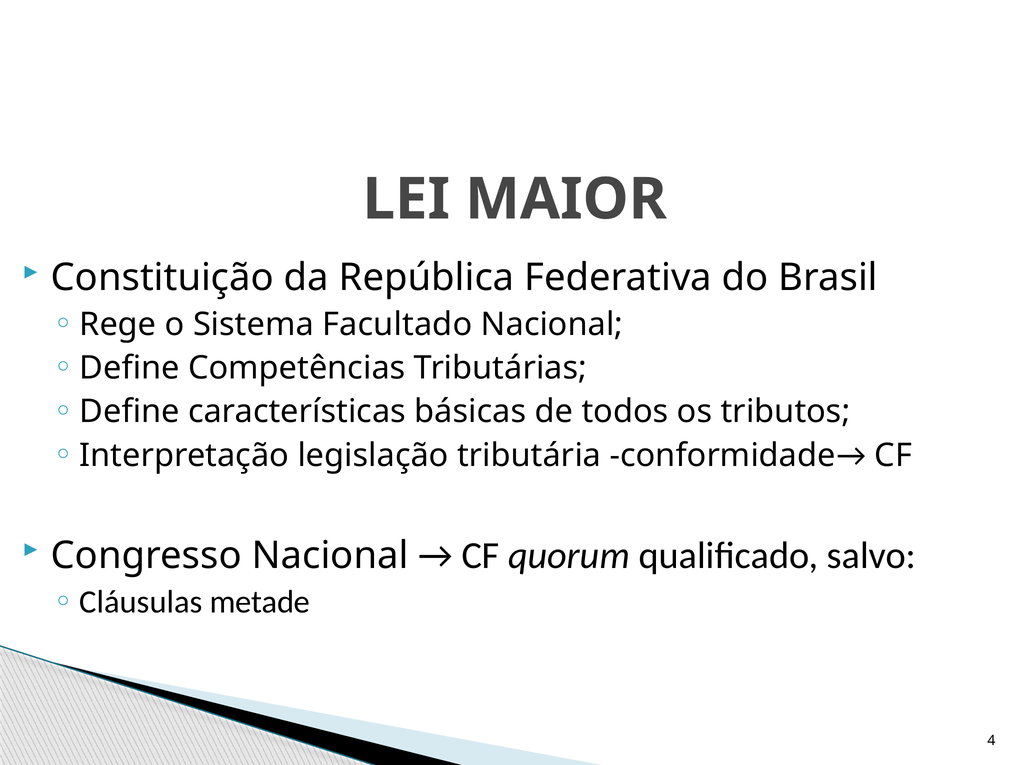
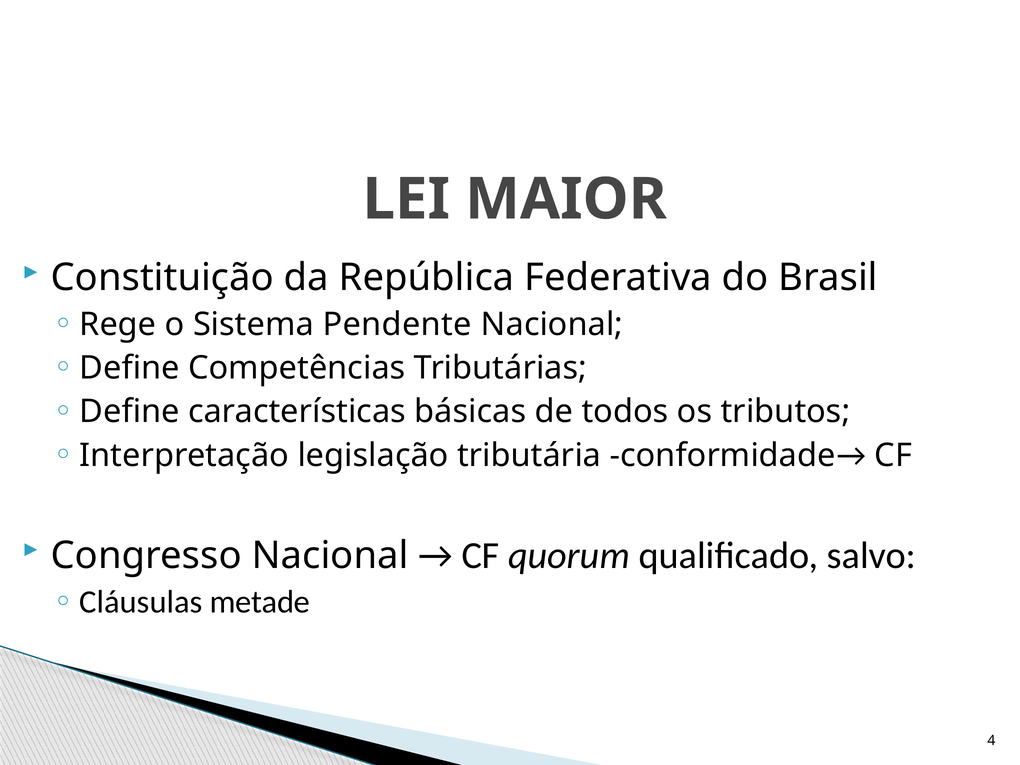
Facultado: Facultado -> Pendente
